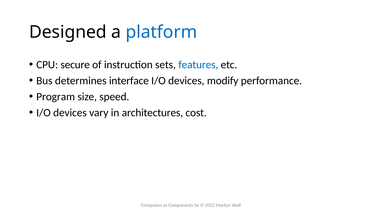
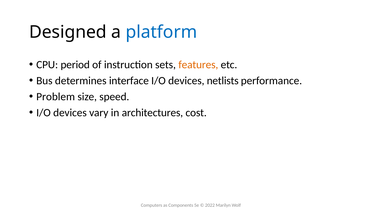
secure: secure -> period
features colour: blue -> orange
modify: modify -> netlists
Program: Program -> Problem
